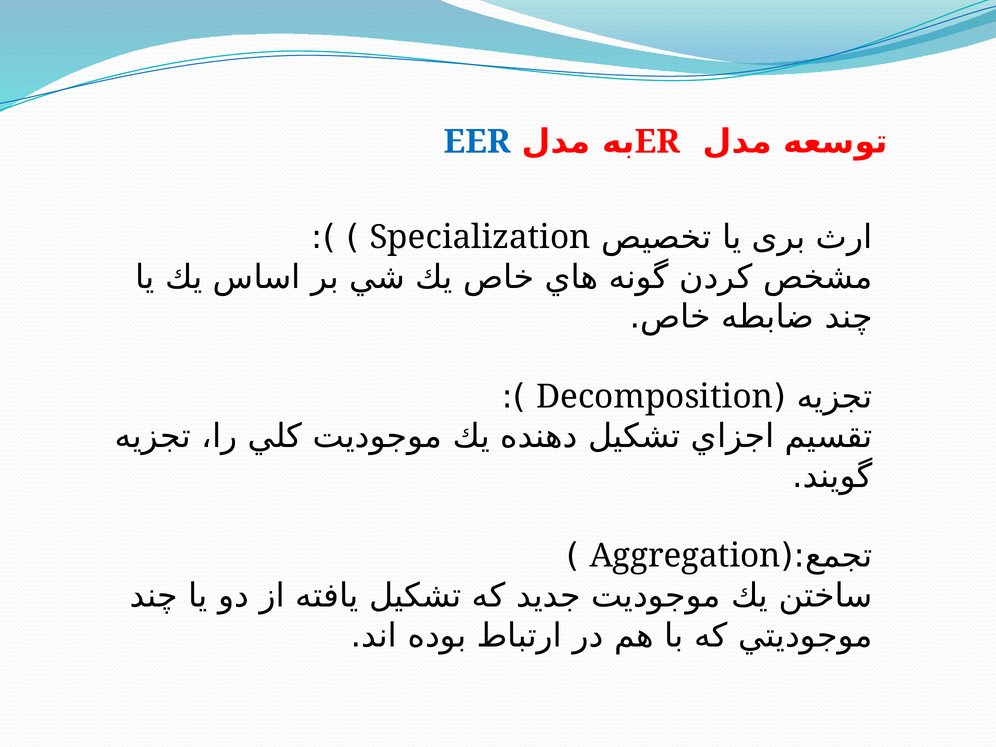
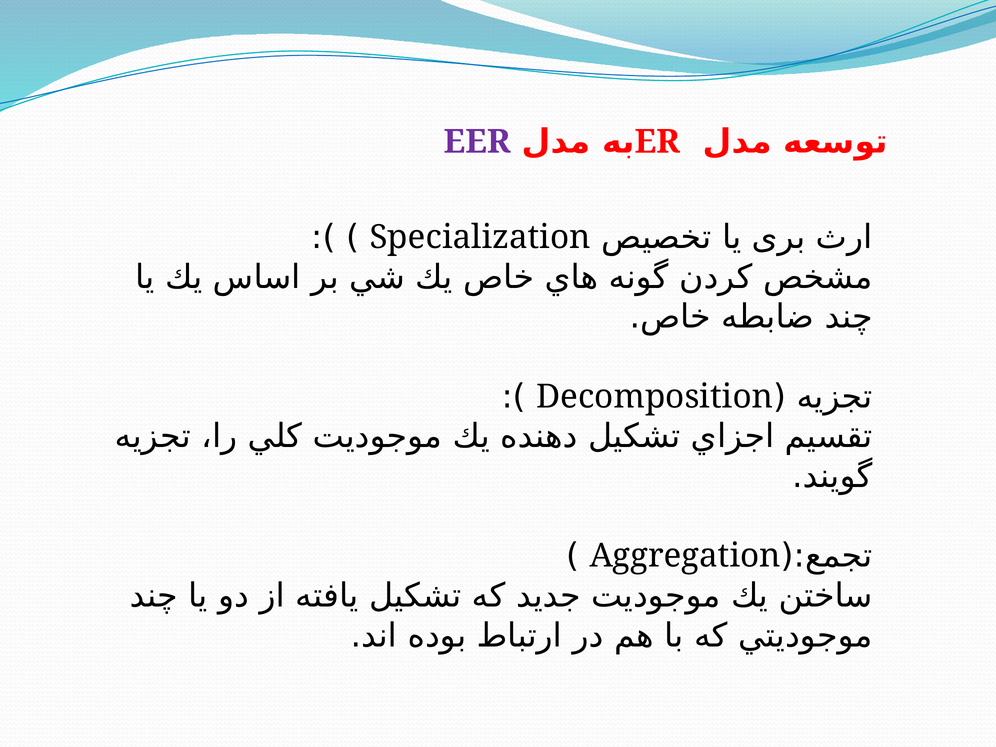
EER colour: blue -> purple
